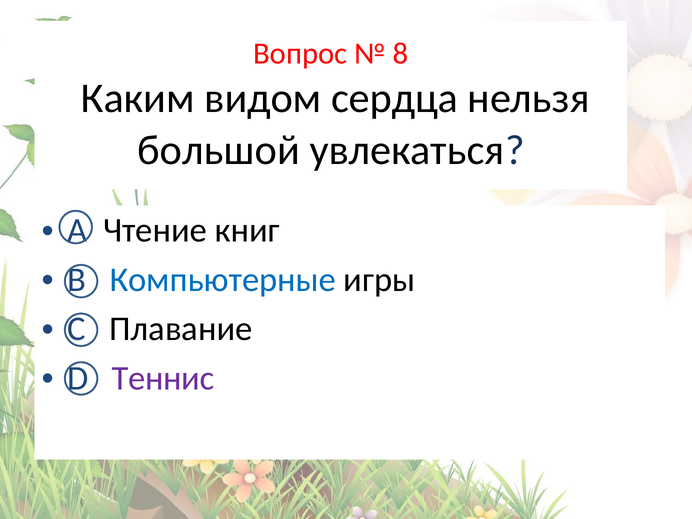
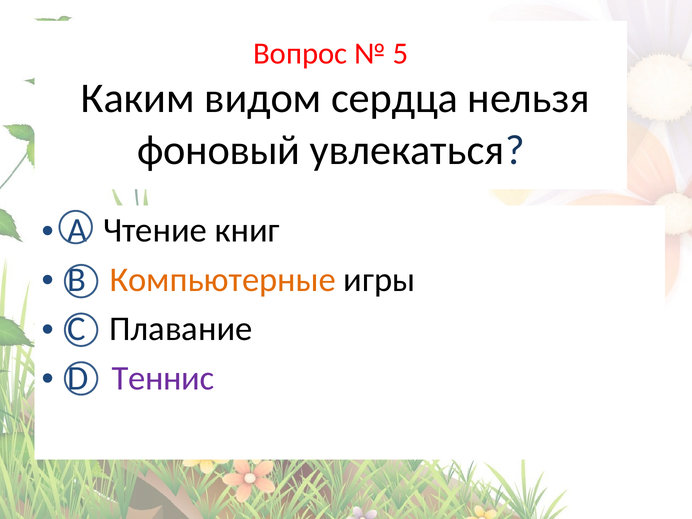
8: 8 -> 5
большой: большой -> фоновый
Компьютерные colour: blue -> orange
